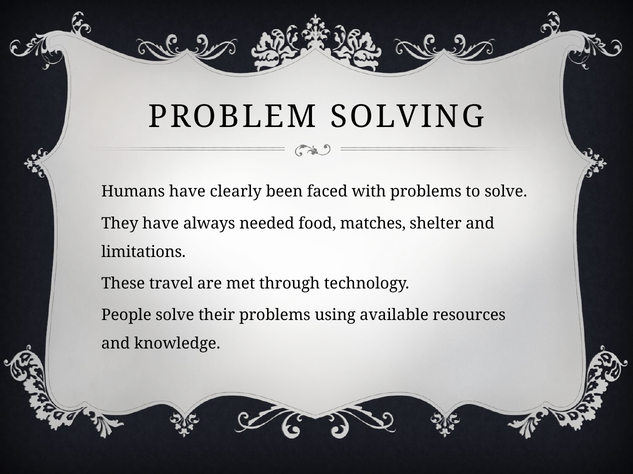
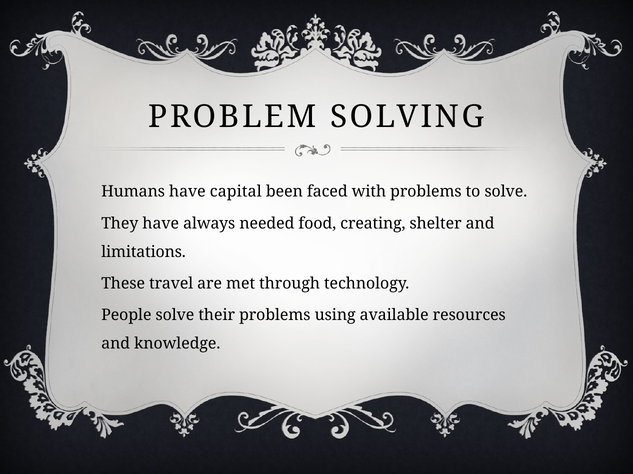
clearly: clearly -> capital
matches: matches -> creating
